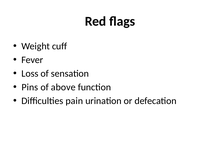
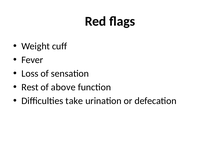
Pins: Pins -> Rest
pain: pain -> take
